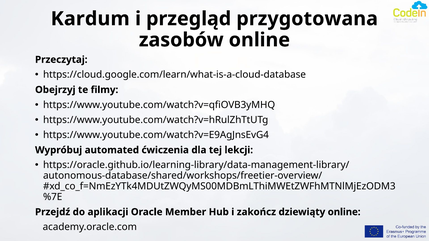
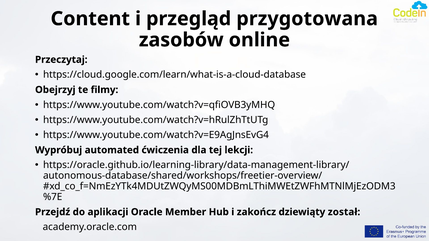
Kardum: Kardum -> Content
dziewiąty online: online -> został
